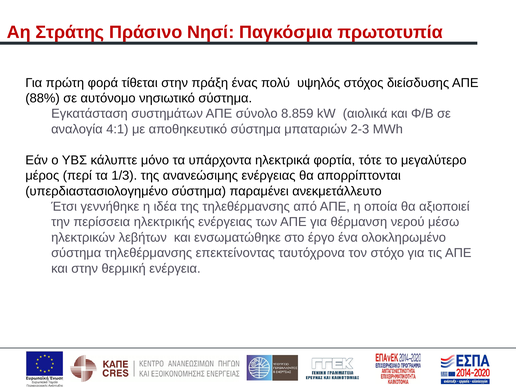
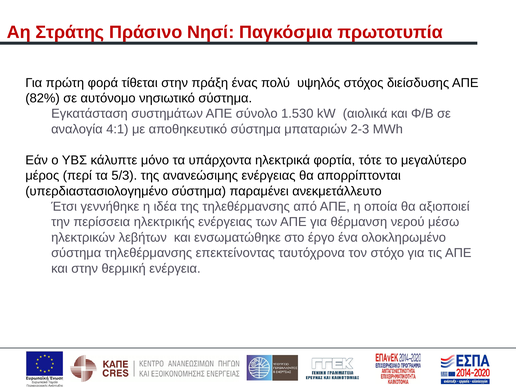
88%: 88% -> 82%
8.859: 8.859 -> 1.530
1/3: 1/3 -> 5/3
